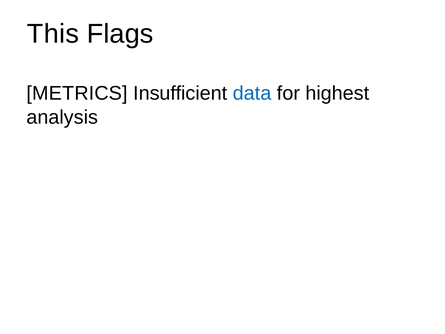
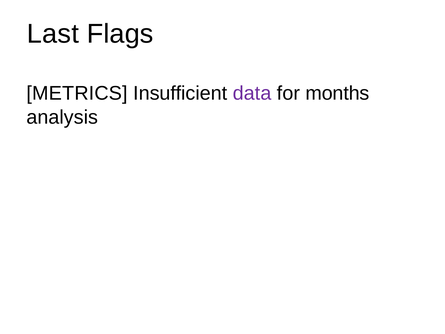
This: This -> Last
data colour: blue -> purple
highest: highest -> months
